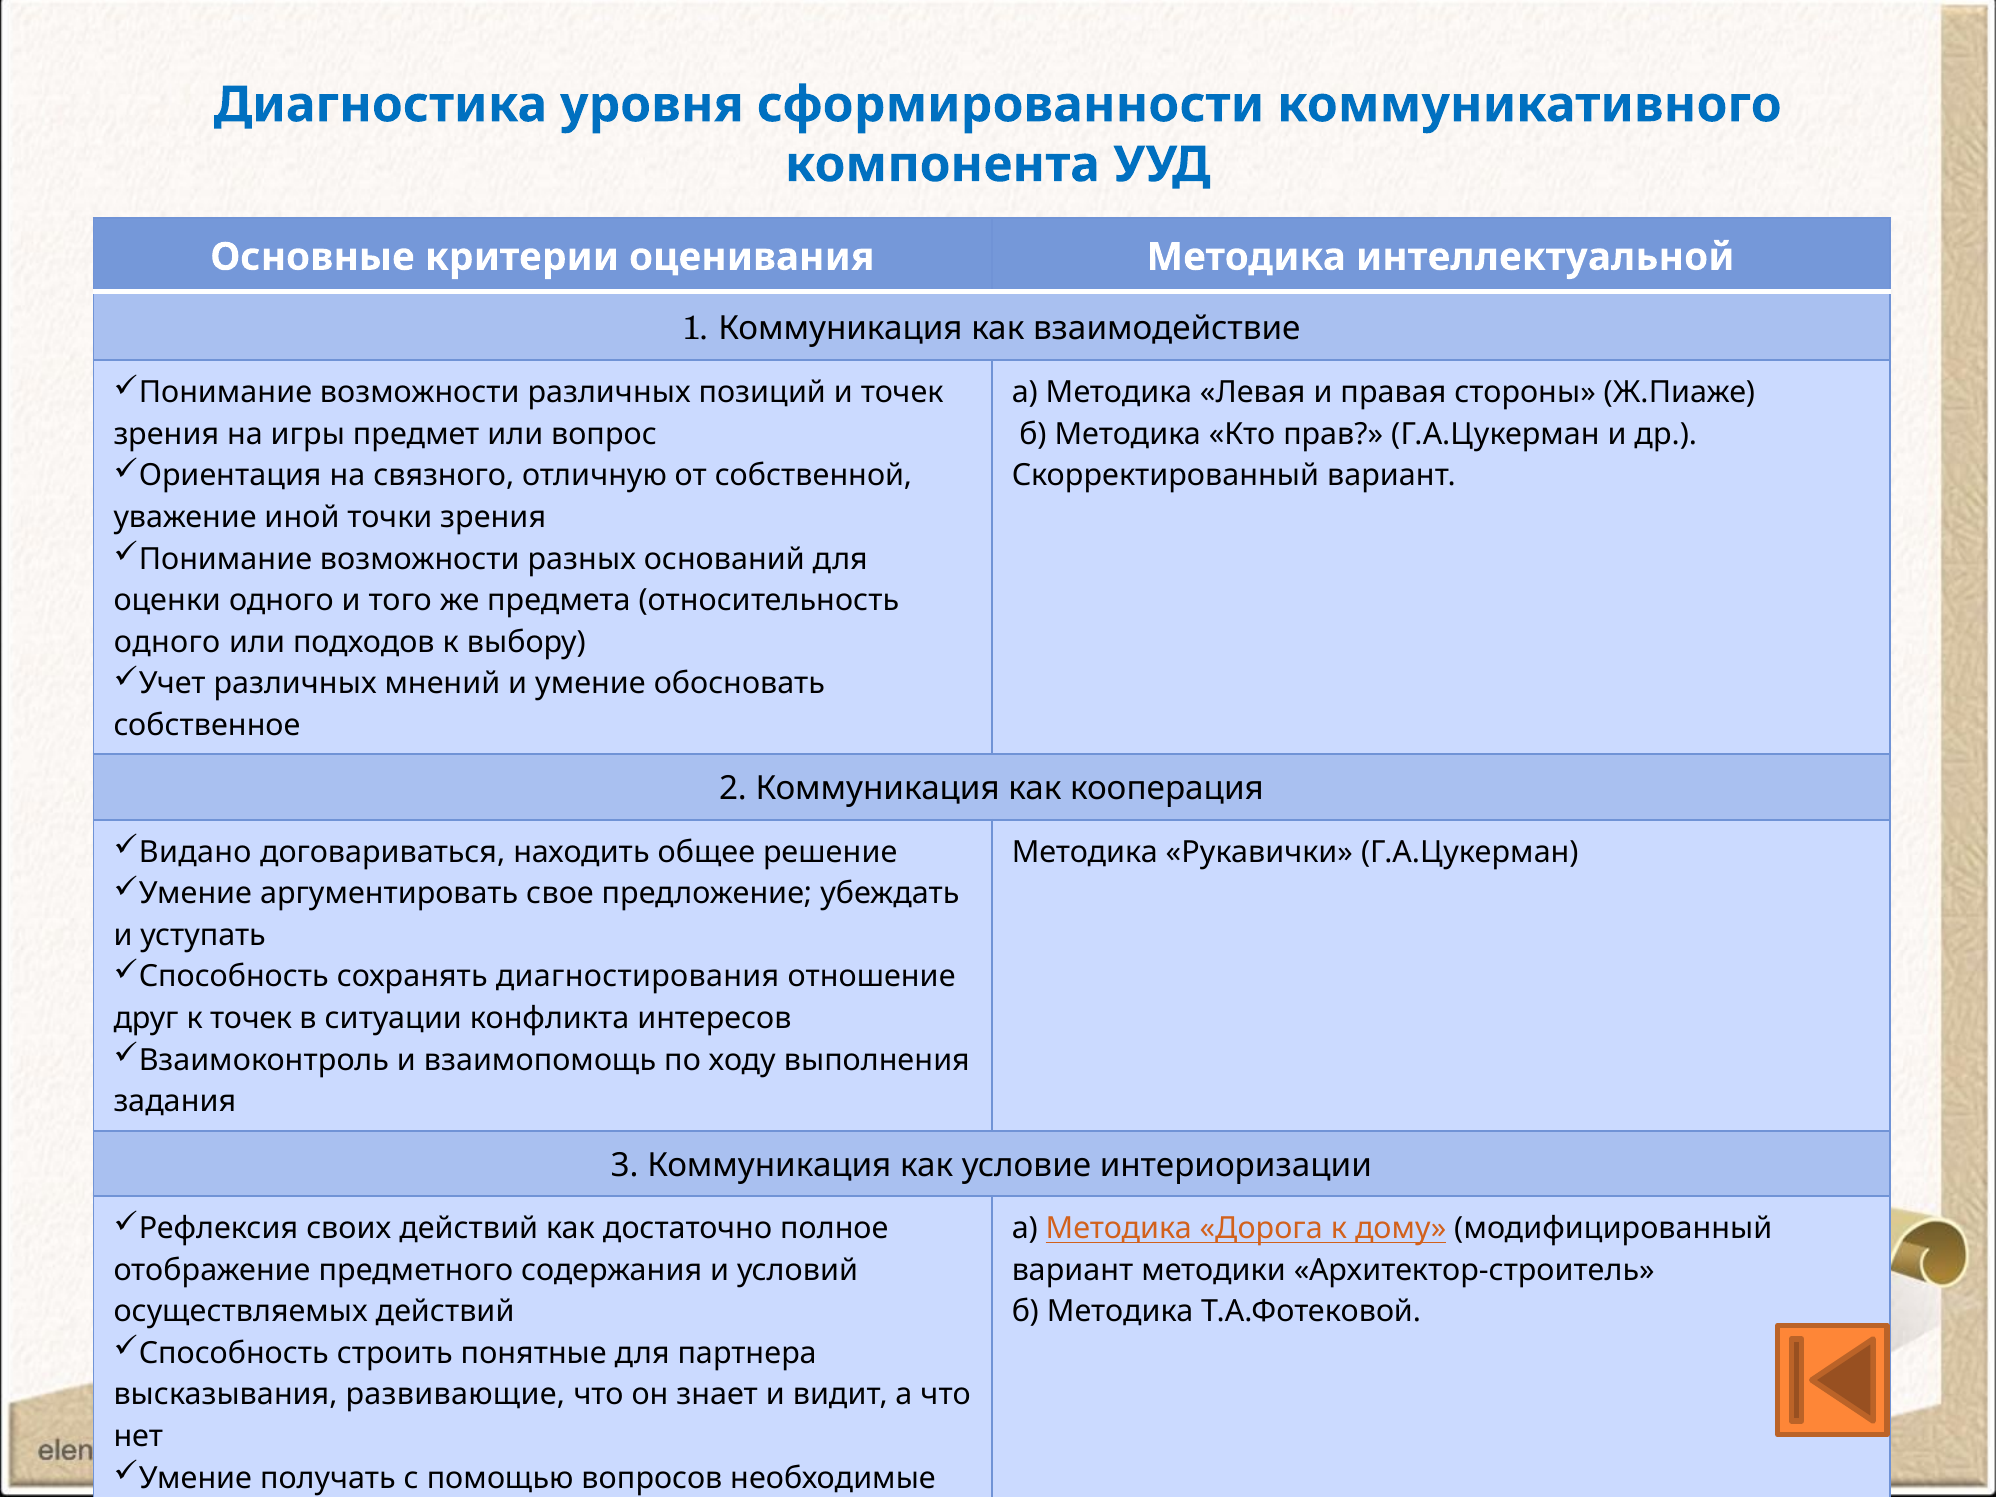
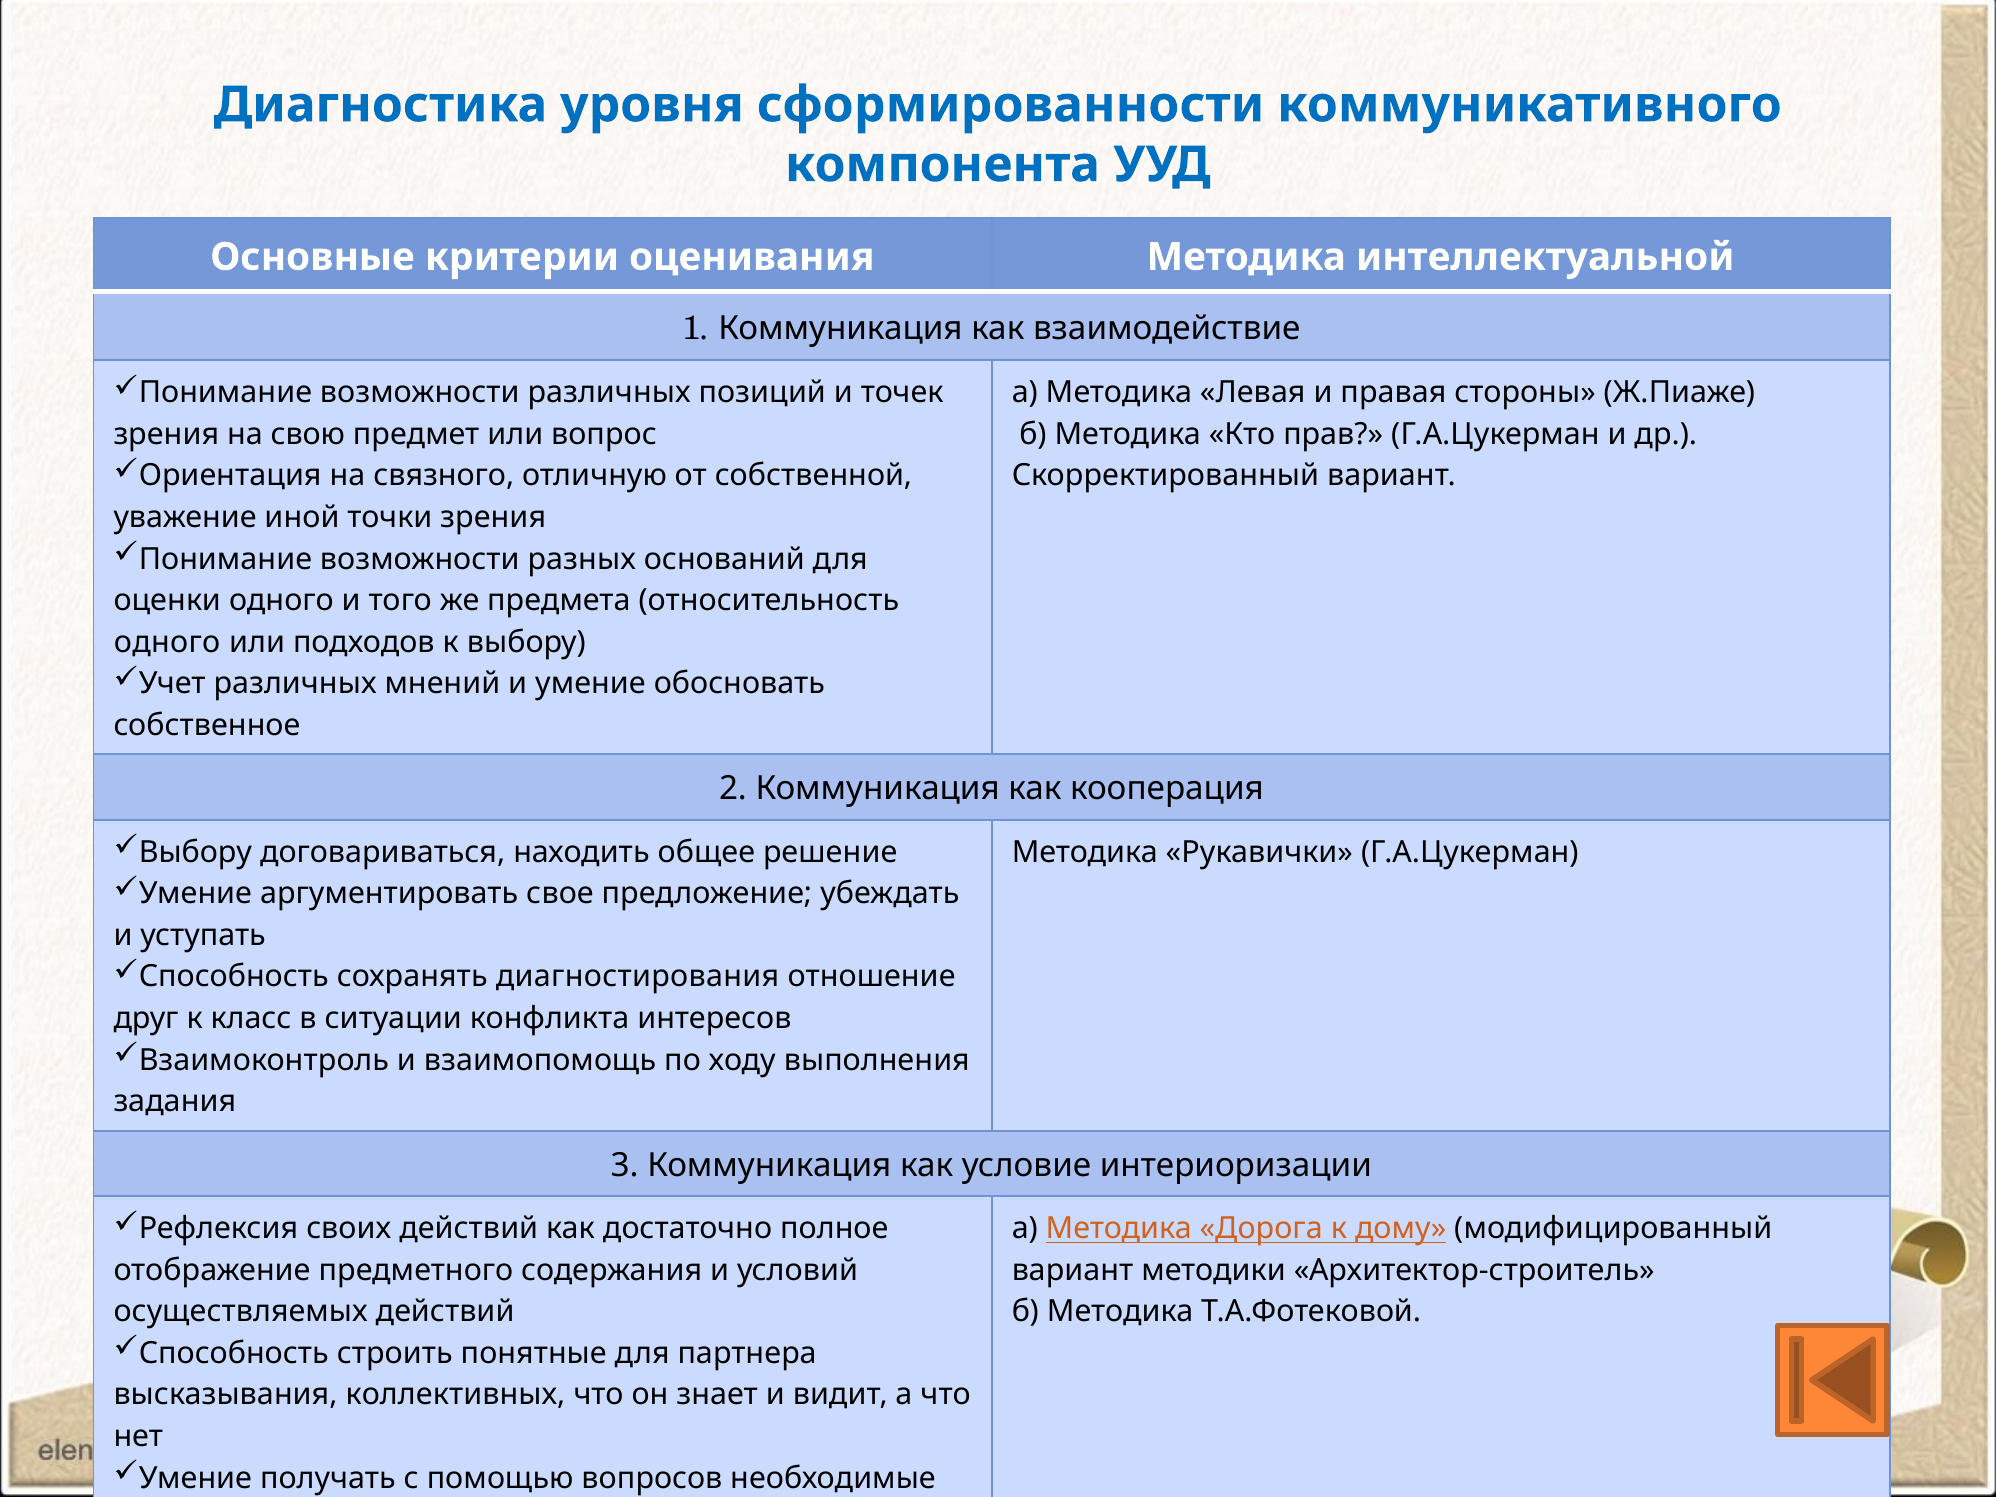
игры: игры -> свою
Видано at (195, 852): Видано -> Выбору
к точек: точек -> класс
развивающие: развивающие -> коллективных
